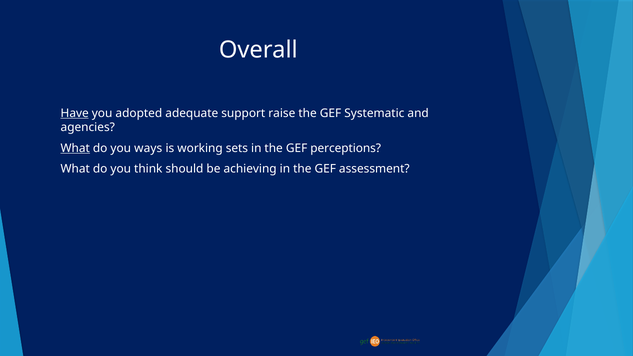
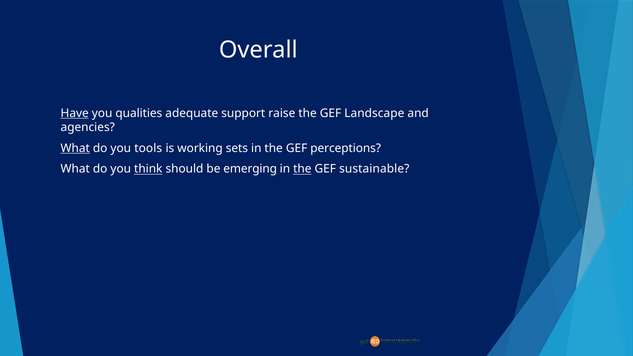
adopted: adopted -> qualities
Systematic: Systematic -> Landscape
ways: ways -> tools
think underline: none -> present
achieving: achieving -> emerging
the at (302, 169) underline: none -> present
assessment: assessment -> sustainable
